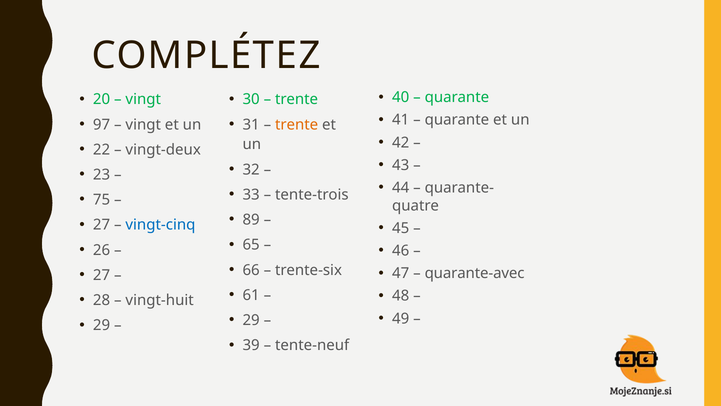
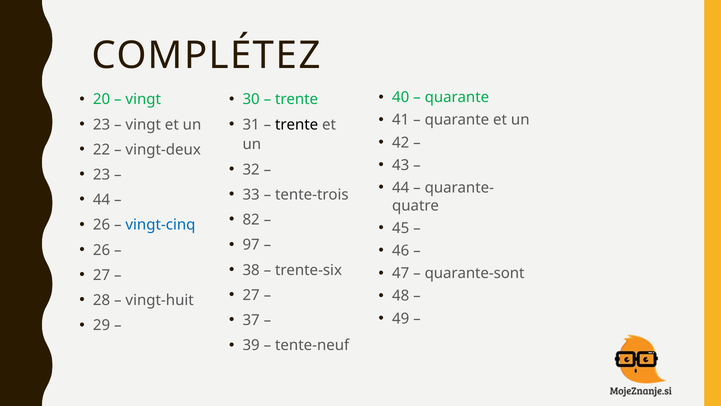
97 at (102, 124): 97 -> 23
trente at (297, 124) colour: orange -> black
75 at (102, 200): 75 -> 44
89: 89 -> 82
27 at (102, 225): 27 -> 26
65: 65 -> 97
66: 66 -> 38
quarante-avec: quarante-avec -> quarante-sont
61 at (251, 295): 61 -> 27
29 at (251, 320): 29 -> 37
